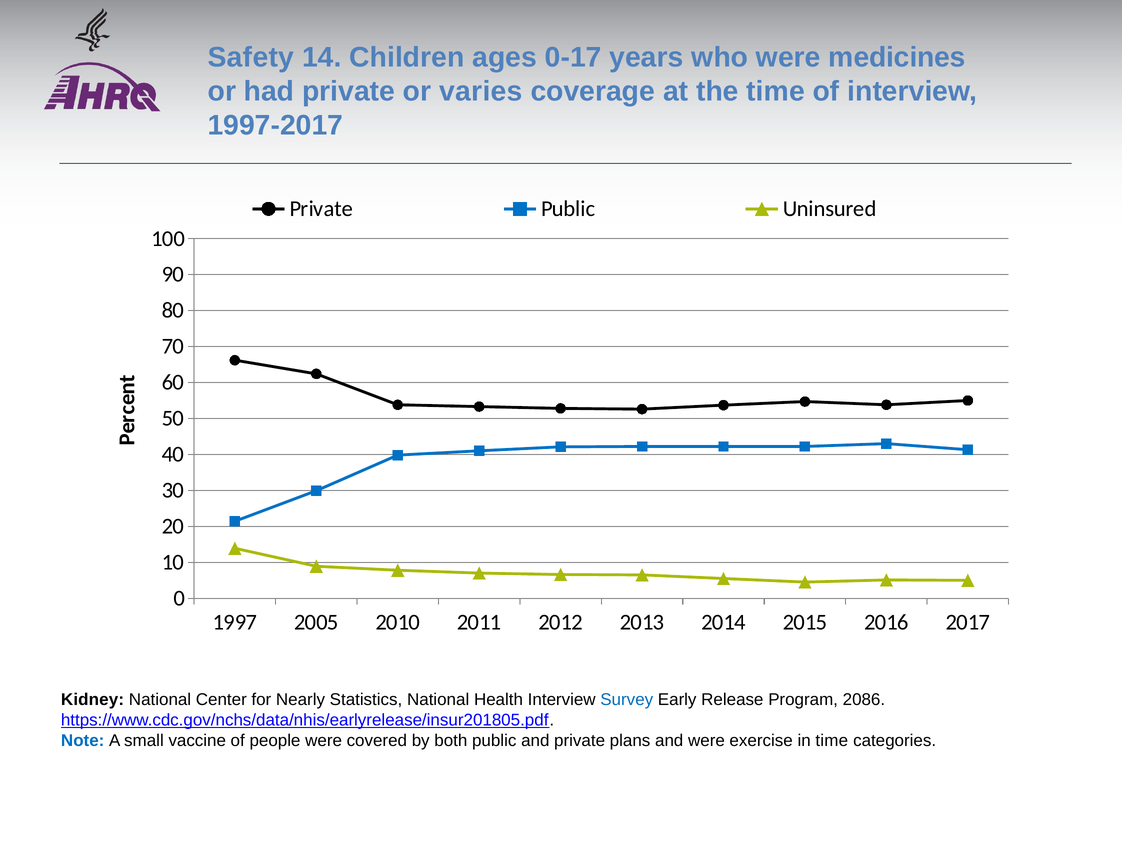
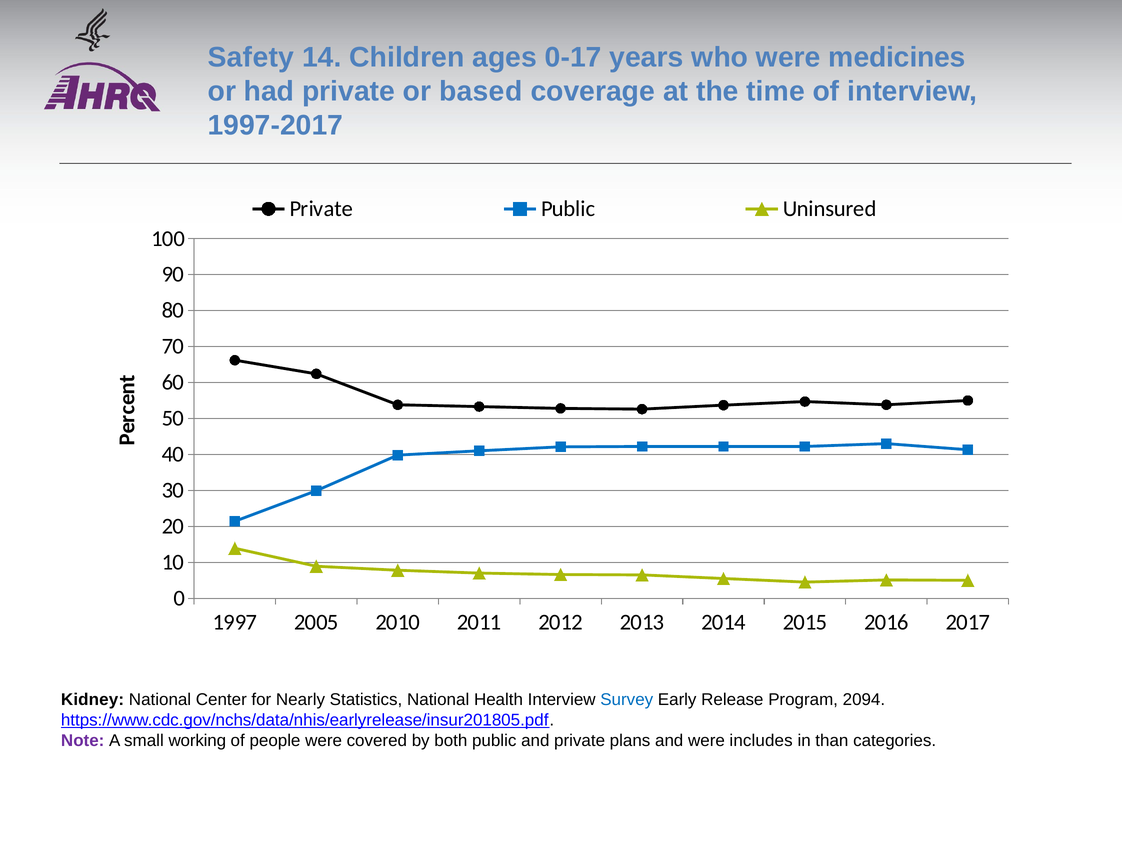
varies: varies -> based
2086: 2086 -> 2094
Note colour: blue -> purple
vaccine: vaccine -> working
exercise: exercise -> includes
in time: time -> than
